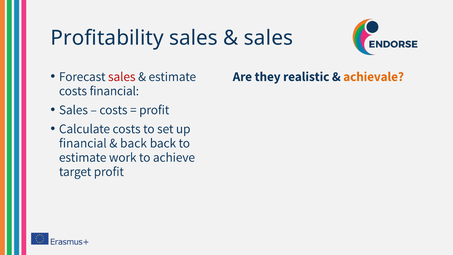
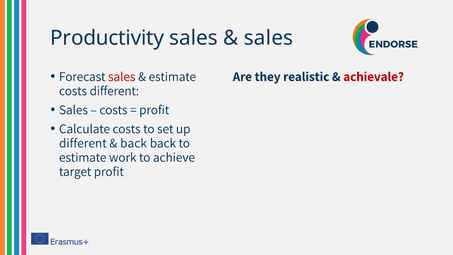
Profitability: Profitability -> Productivity
achievale colour: orange -> red
costs financial: financial -> different
financial at (83, 143): financial -> different
